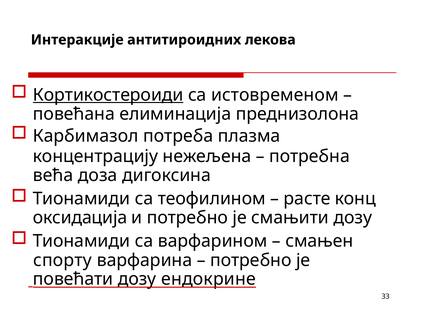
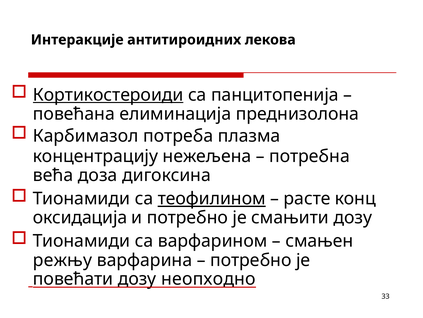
истовременом: истовременом -> панцитопенија
теофилином underline: none -> present
спорту: спорту -> режњу
ендокрине: ендокрине -> неопходно
